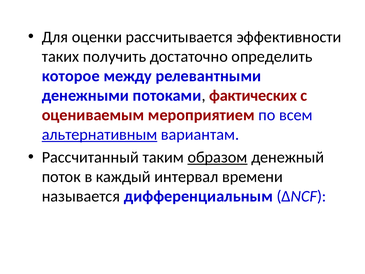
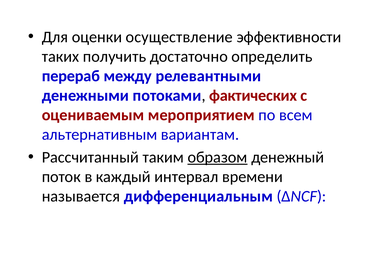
рассчитывается: рассчитывается -> осуществление
которое: которое -> перераб
альтернативным underline: present -> none
